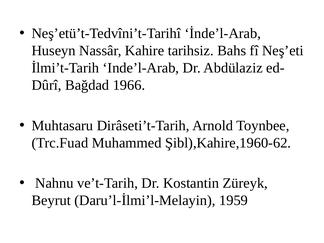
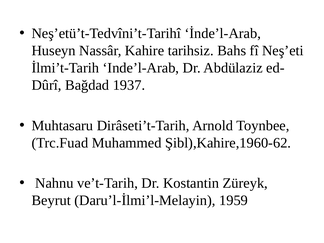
1966: 1966 -> 1937
